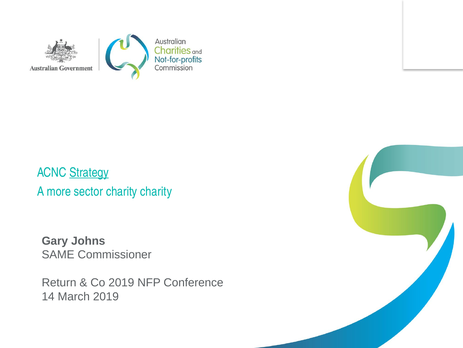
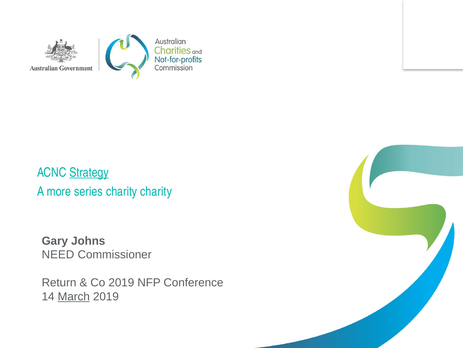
sector: sector -> series
SAME: SAME -> NEED
March underline: none -> present
